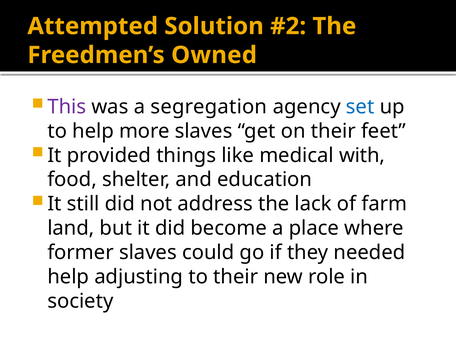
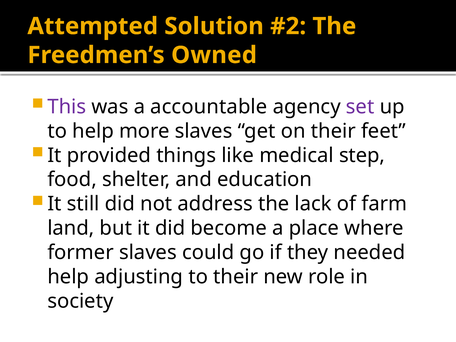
segregation: segregation -> accountable
set colour: blue -> purple
with: with -> step
